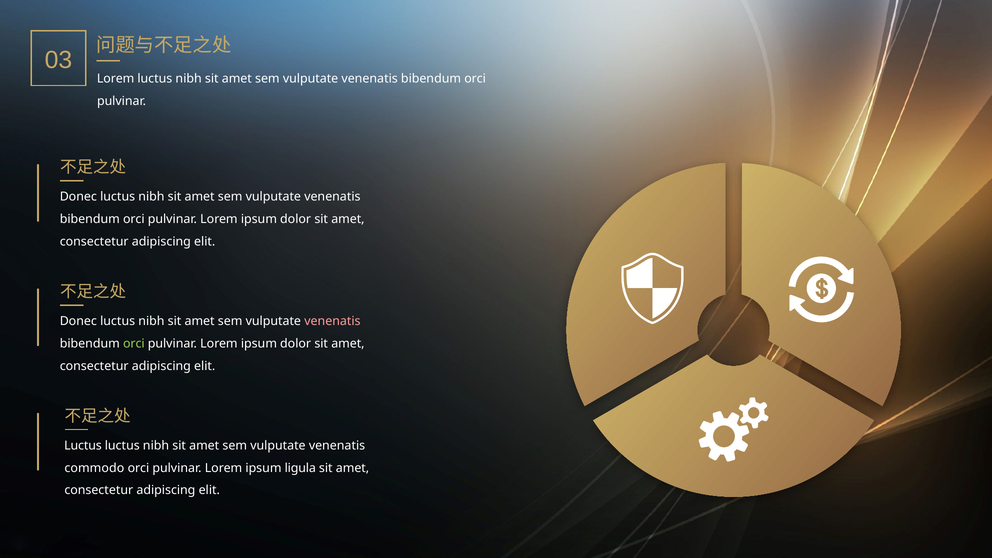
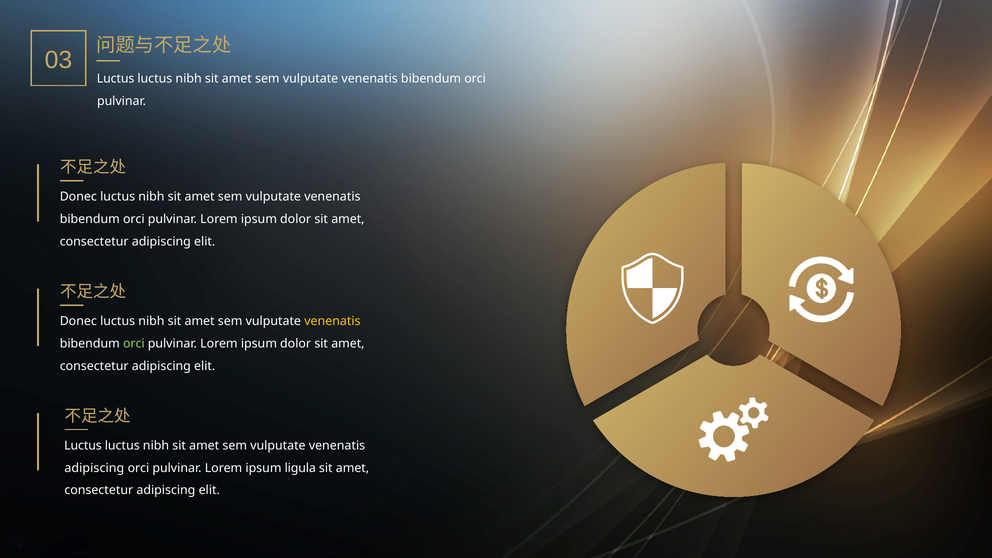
Lorem at (116, 79): Lorem -> Luctus
venenatis at (332, 321) colour: pink -> yellow
commodo at (94, 468): commodo -> adipiscing
